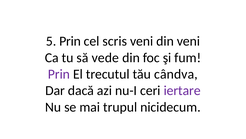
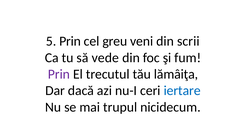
scris: scris -> greu
din veni: veni -> scrii
cândva: cândva -> lămâiţa
iertare colour: purple -> blue
